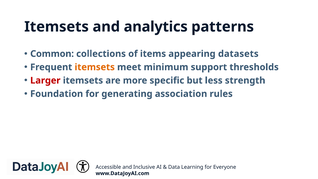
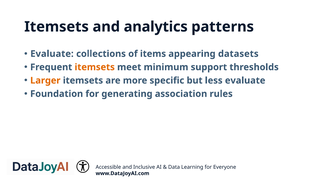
Common at (52, 54): Common -> Evaluate
Larger colour: red -> orange
less strength: strength -> evaluate
